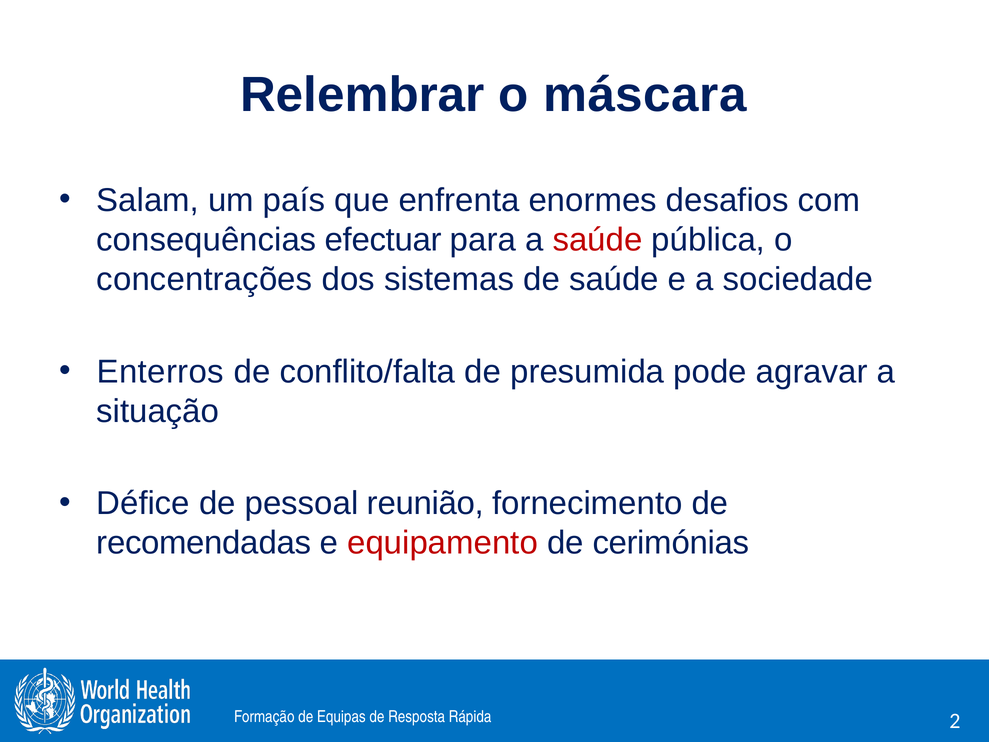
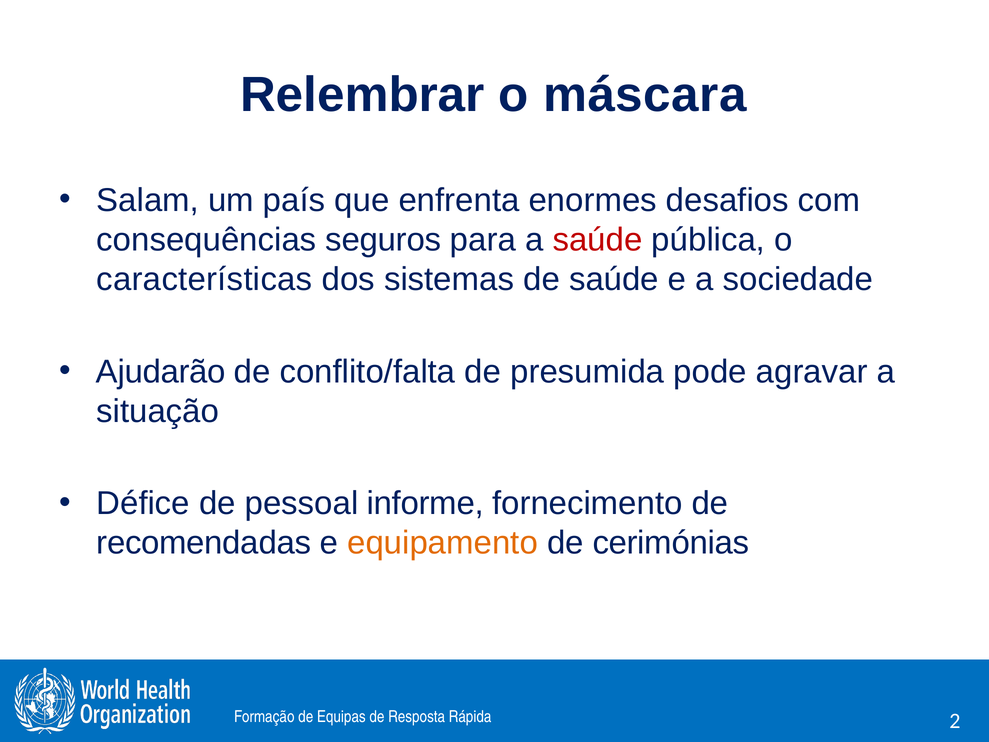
efectuar: efectuar -> seguros
concentrações: concentrações -> características
Enterros: Enterros -> Ajudarão
reunião: reunião -> informe
equipamento colour: red -> orange
